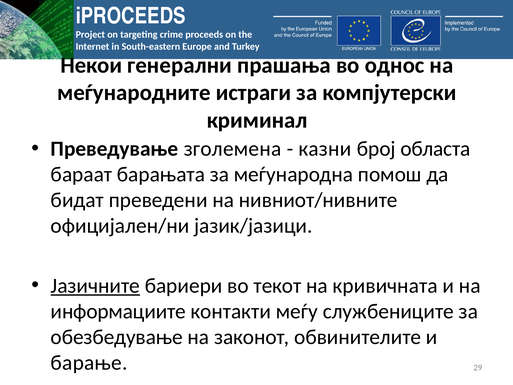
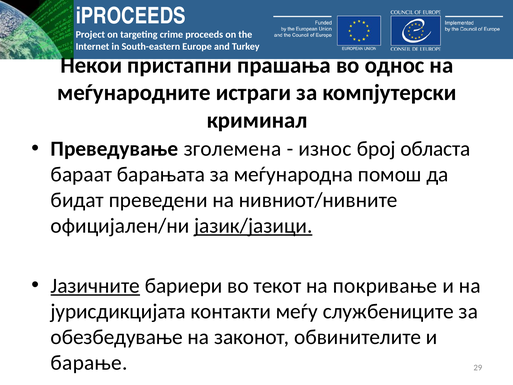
генерални: генерални -> пристапни
казни: казни -> износ
јазик/јазици underline: none -> present
кривичната: кривичната -> покривање
информациите: информациите -> јурисдикцијата
